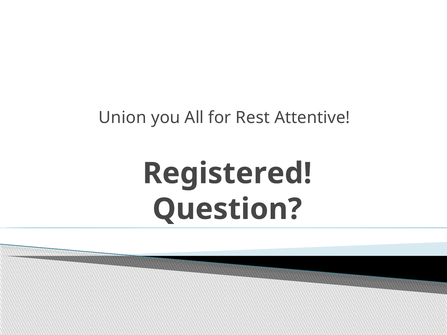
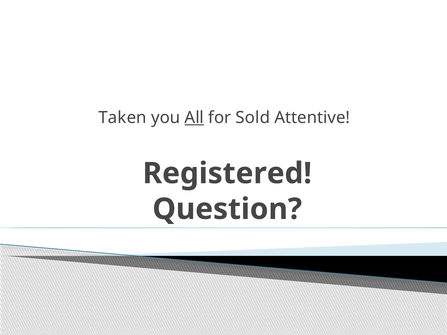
Union: Union -> Taken
All underline: none -> present
Rest: Rest -> Sold
